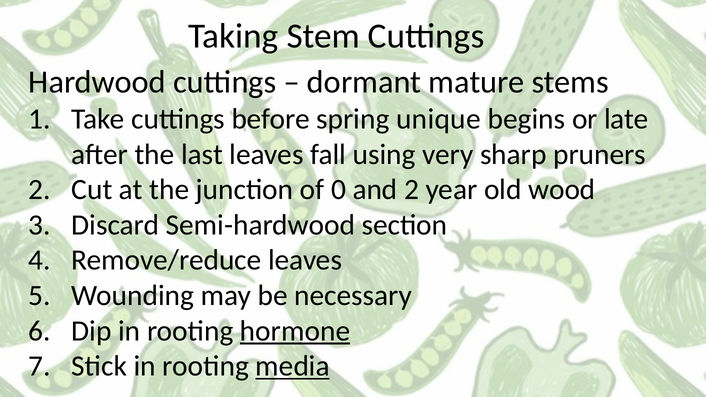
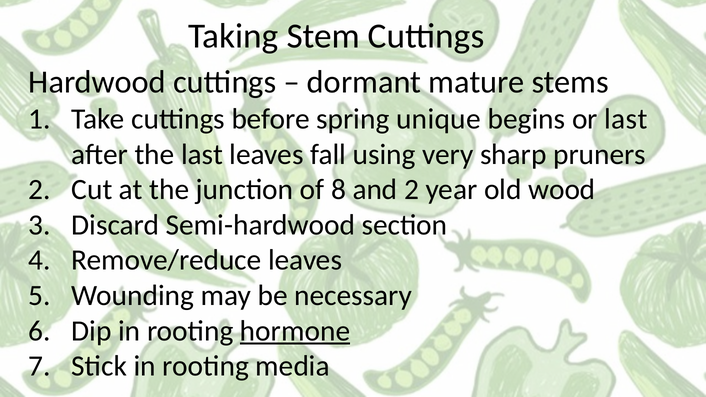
or late: late -> last
0: 0 -> 8
media underline: present -> none
